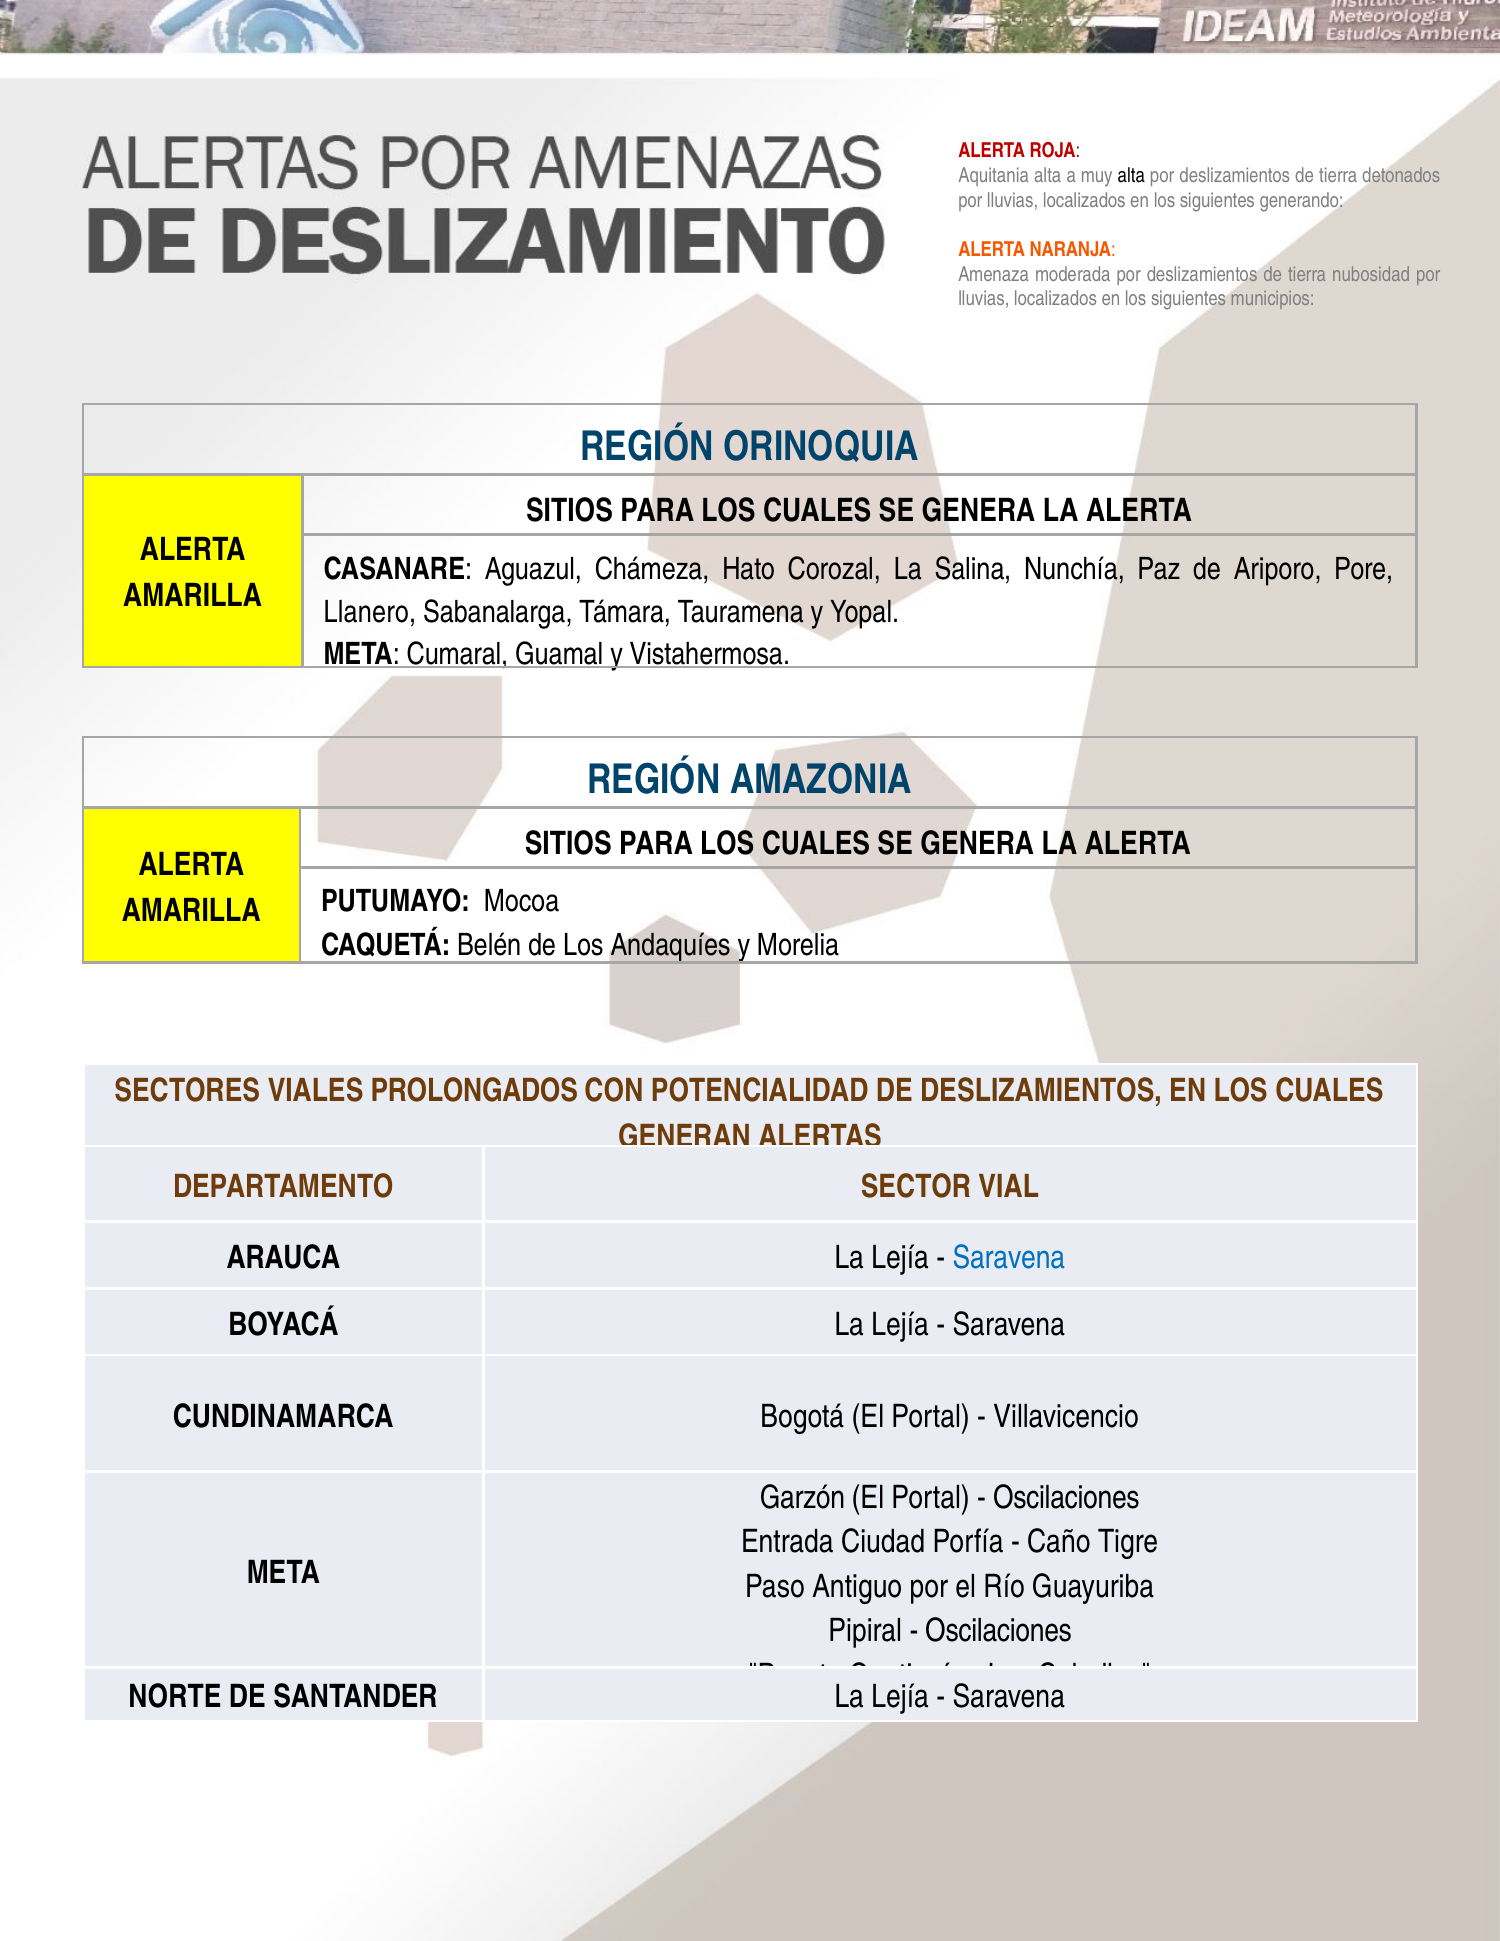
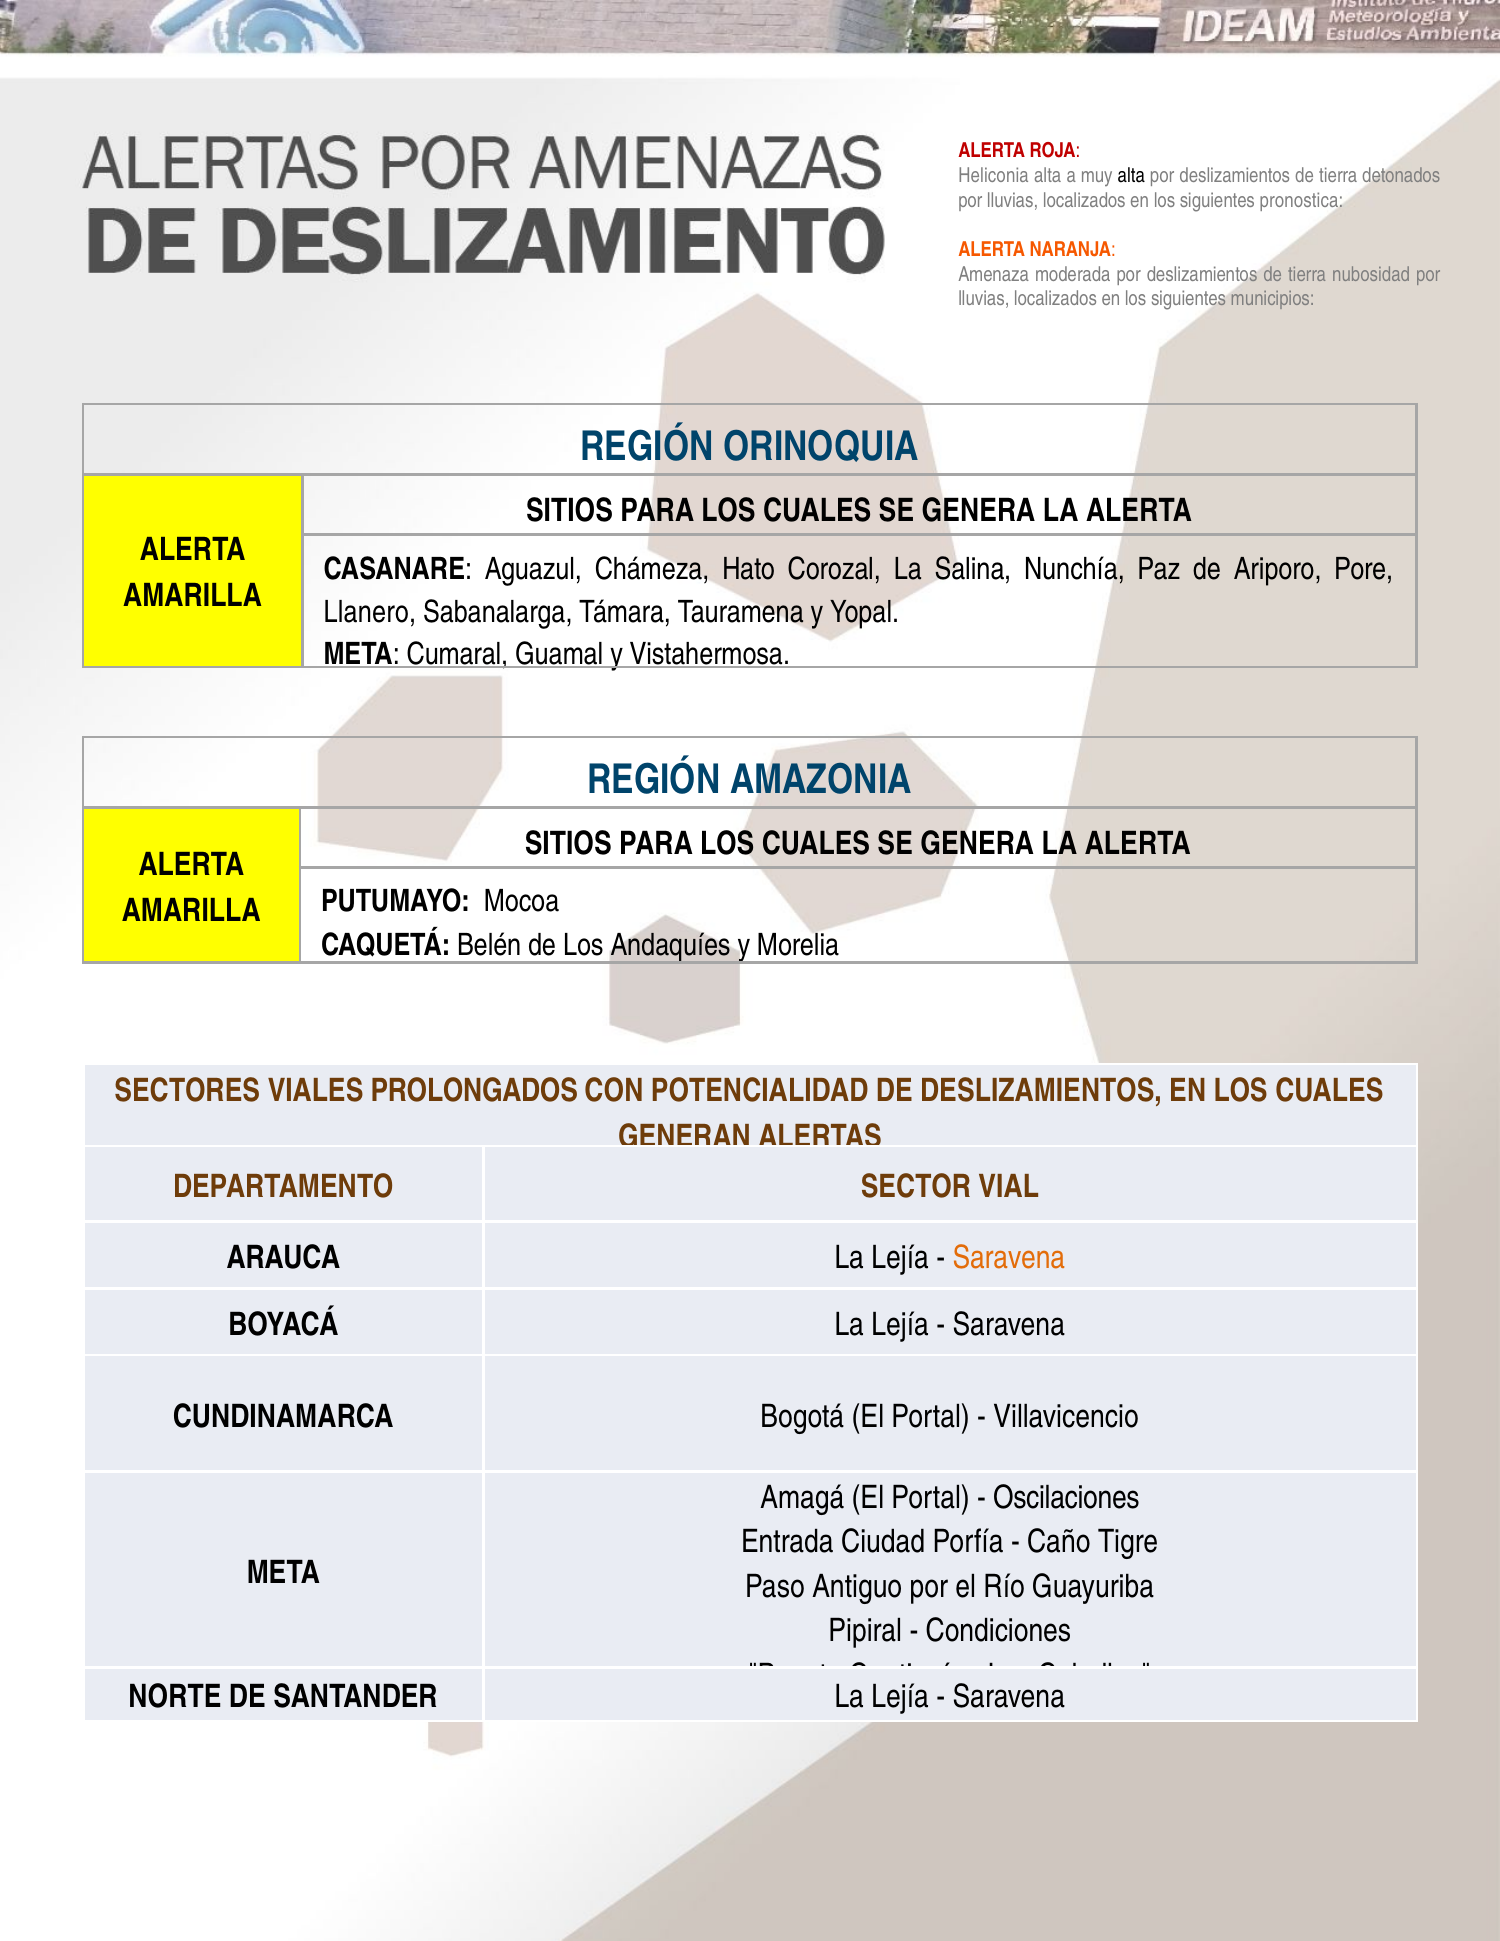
Aquitania: Aquitania -> Heliconia
generando: generando -> pronostica
Saravena at (1009, 1259) colour: blue -> orange
Garzón: Garzón -> Amagá
Oscilaciones at (999, 1632): Oscilaciones -> Condiciones
